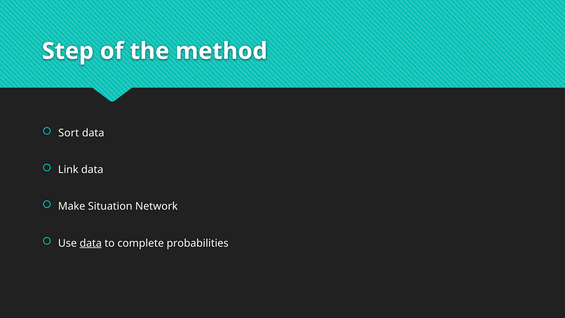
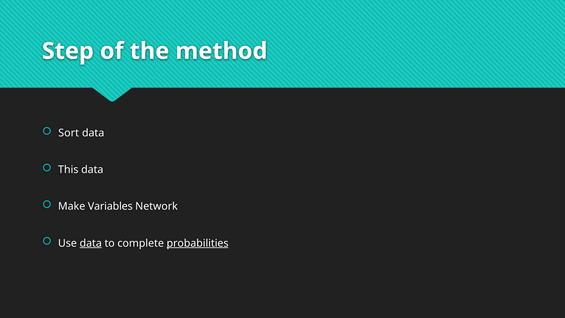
Link: Link -> This
Situation: Situation -> Variables
probabilities underline: none -> present
